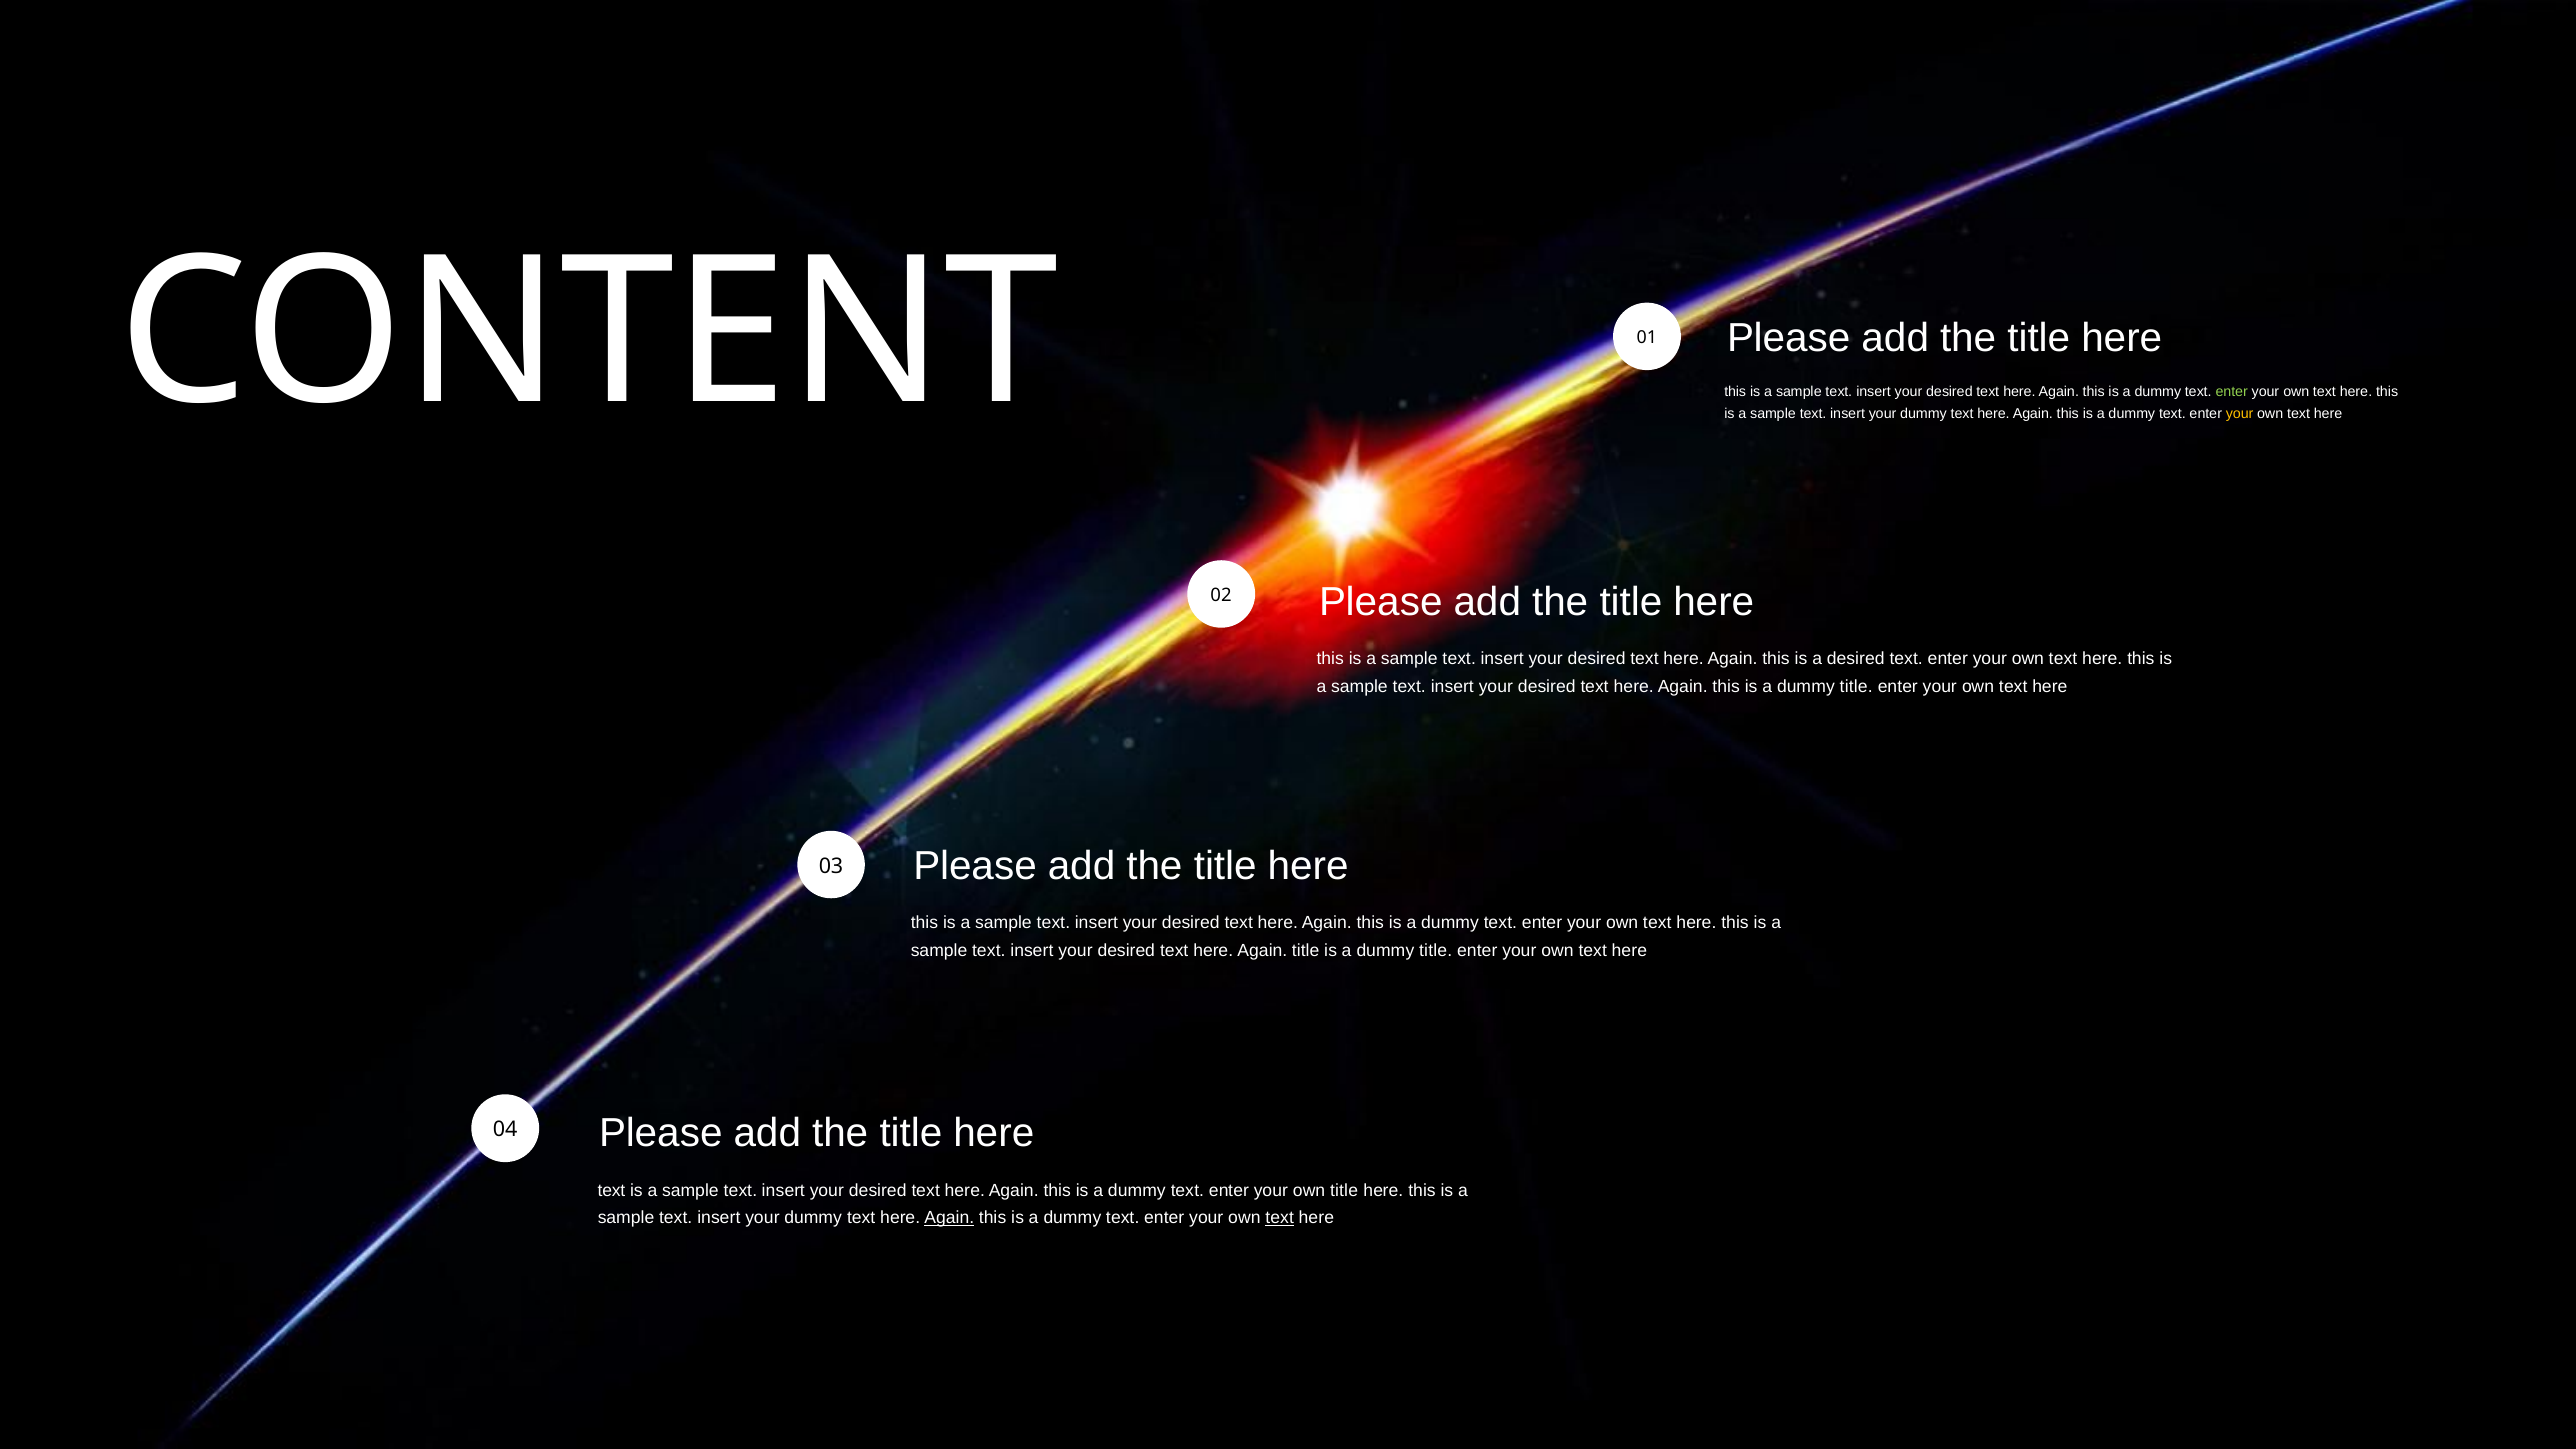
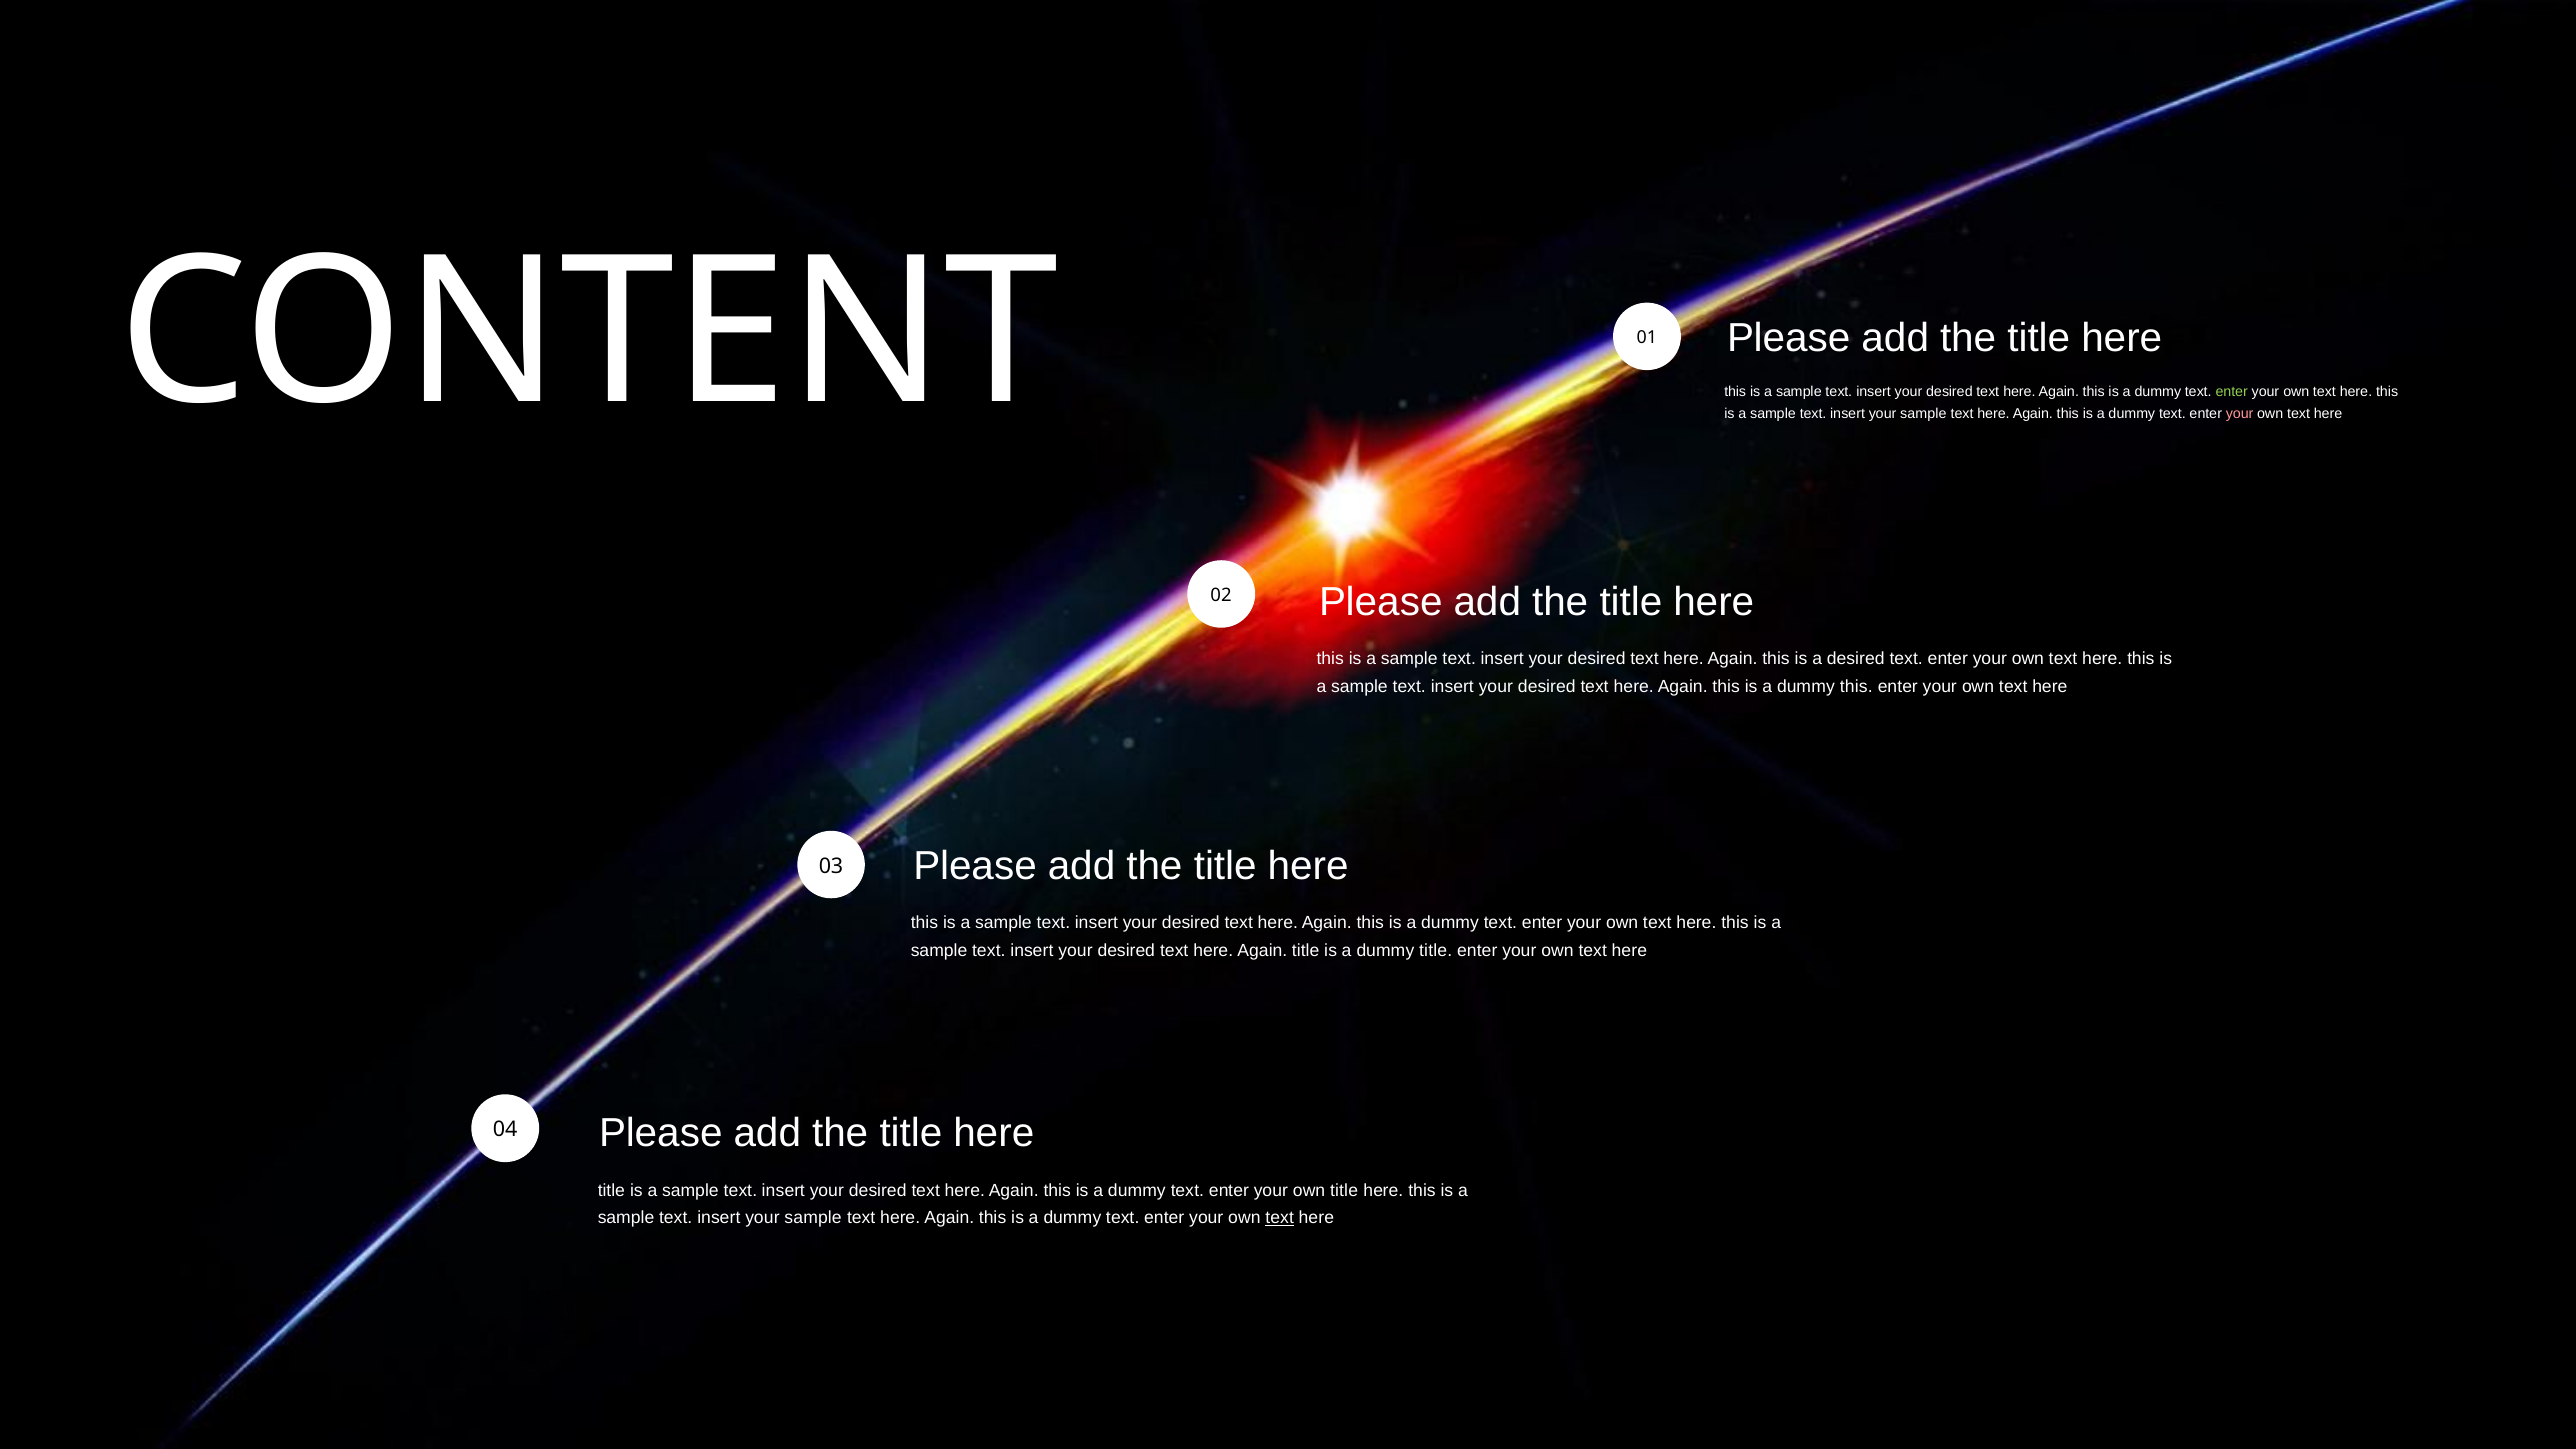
dummy at (1923, 414): dummy -> sample
your at (2240, 414) colour: yellow -> pink
title at (1856, 687): title -> this
text at (611, 1191): text -> title
dummy at (813, 1218): dummy -> sample
Again at (949, 1218) underline: present -> none
